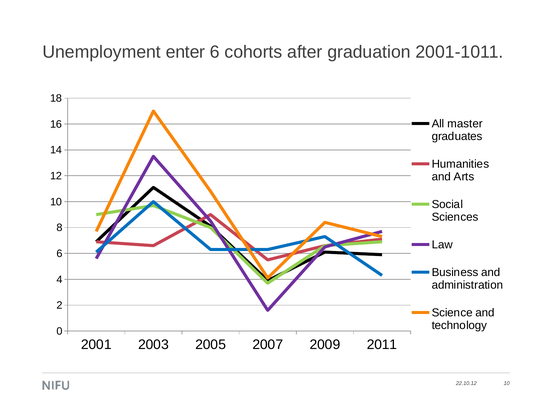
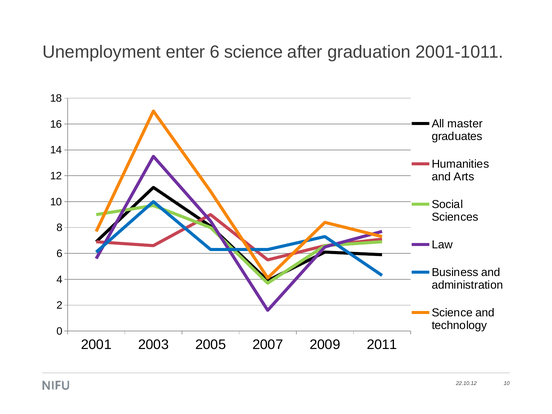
6 cohorts: cohorts -> science
